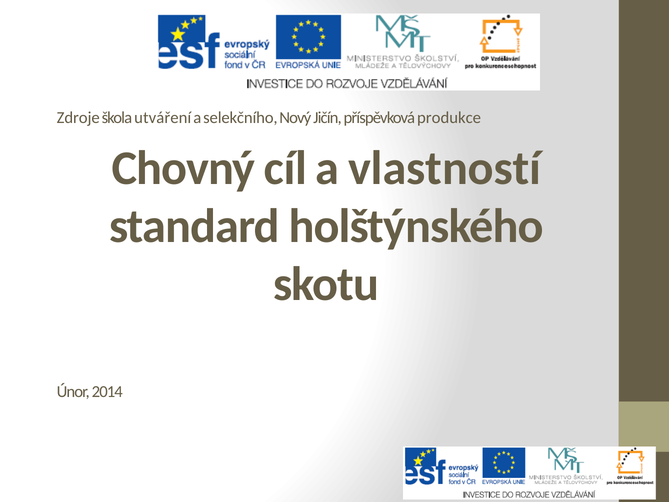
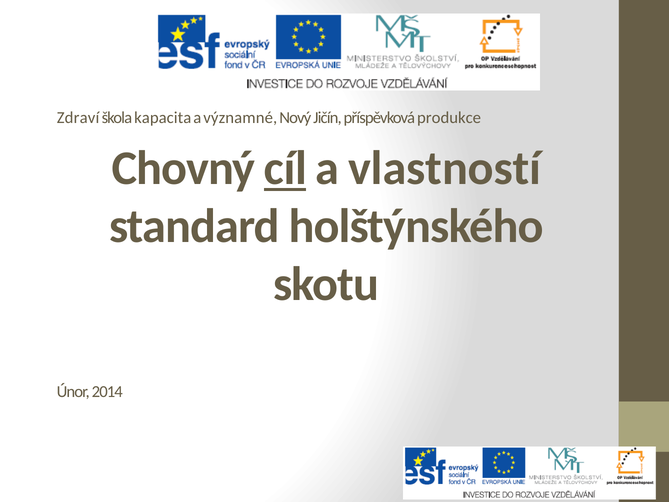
Zdroje: Zdroje -> Zdraví
utváření: utváření -> kapacita
selekčního: selekčního -> významné
cíl underline: none -> present
